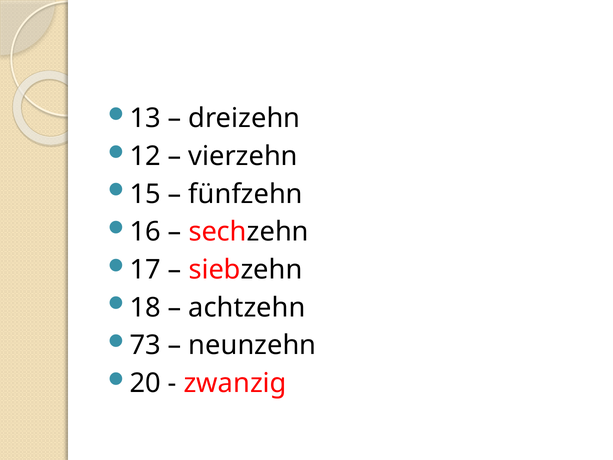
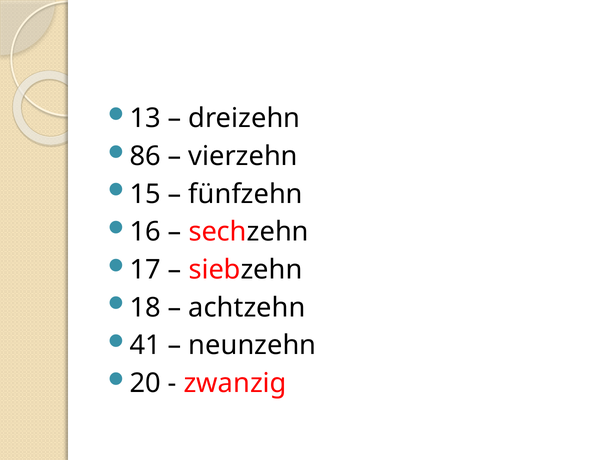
12: 12 -> 86
73: 73 -> 41
